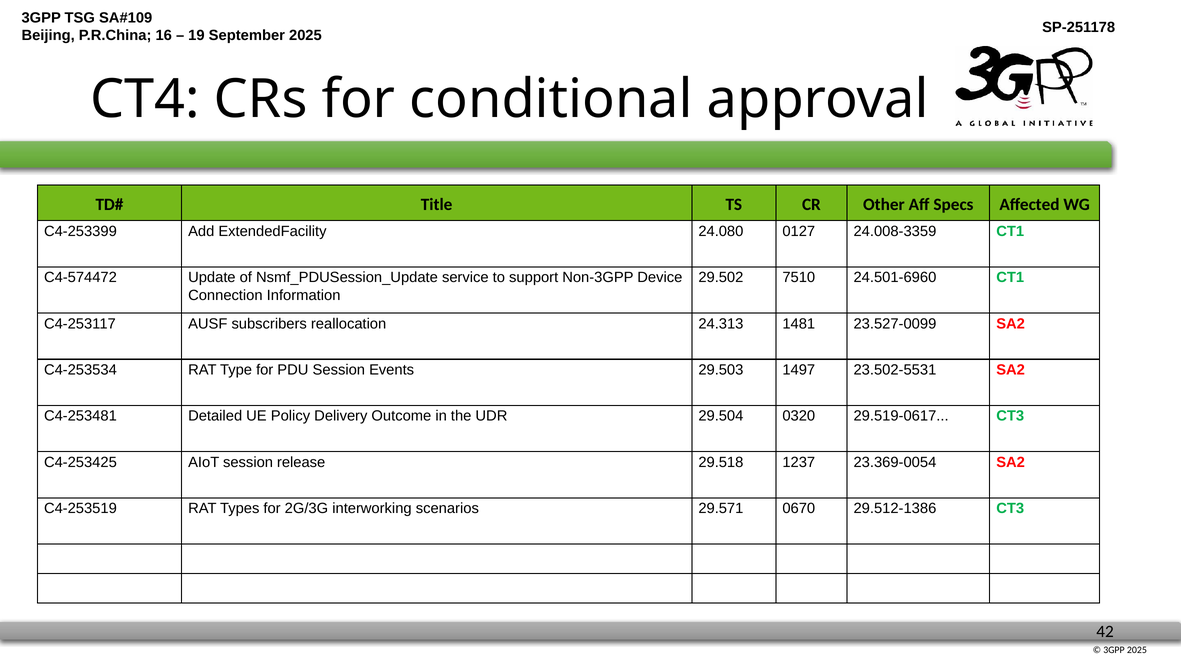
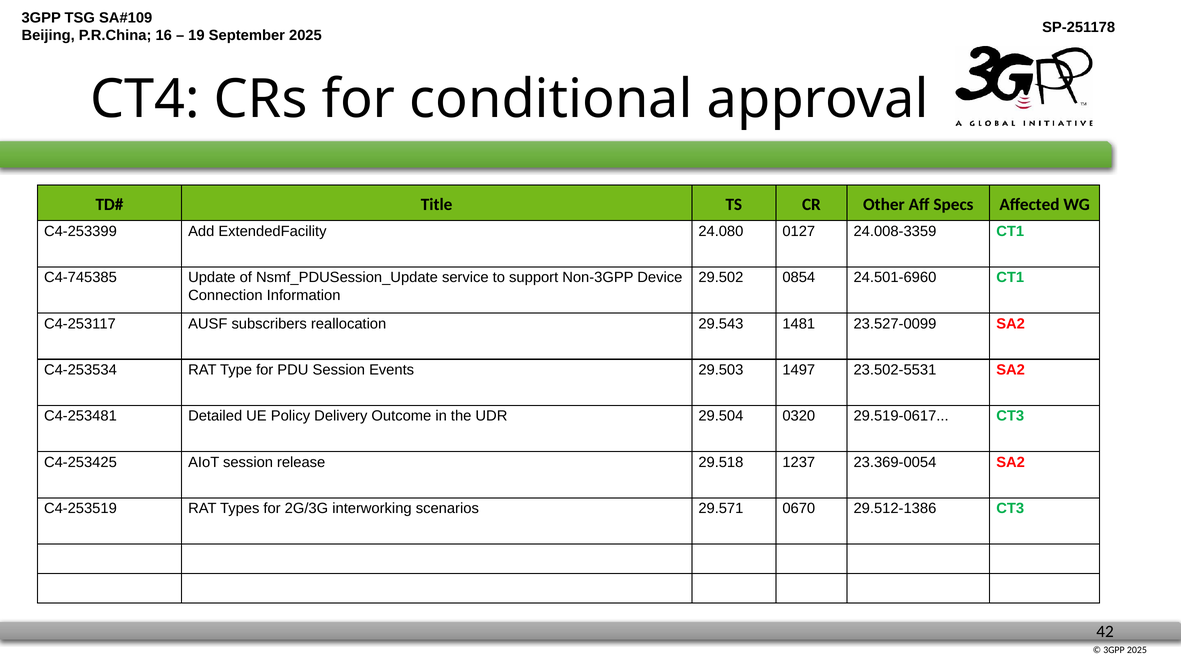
C4-574472: C4-574472 -> C4-745385
7510: 7510 -> 0854
24.313: 24.313 -> 29.543
